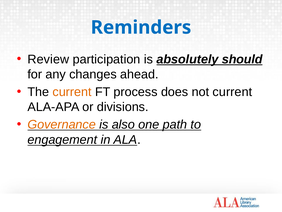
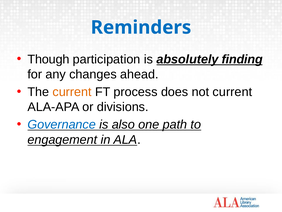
Review: Review -> Though
should: should -> finding
Governance colour: orange -> blue
